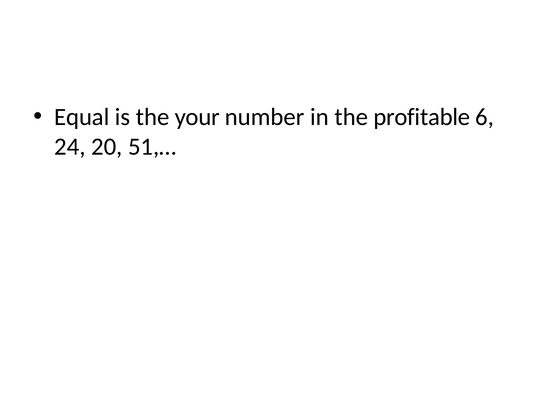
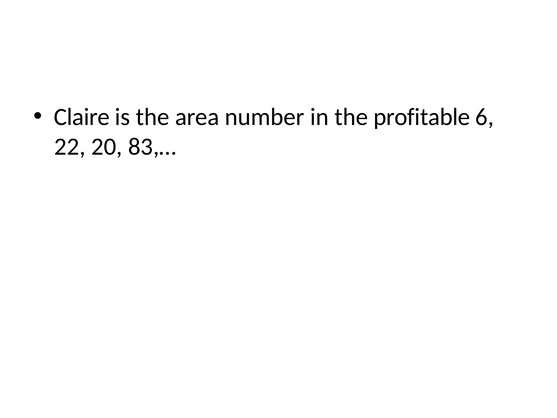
Equal: Equal -> Claire
your: your -> area
24: 24 -> 22
51,…: 51,… -> 83,…
